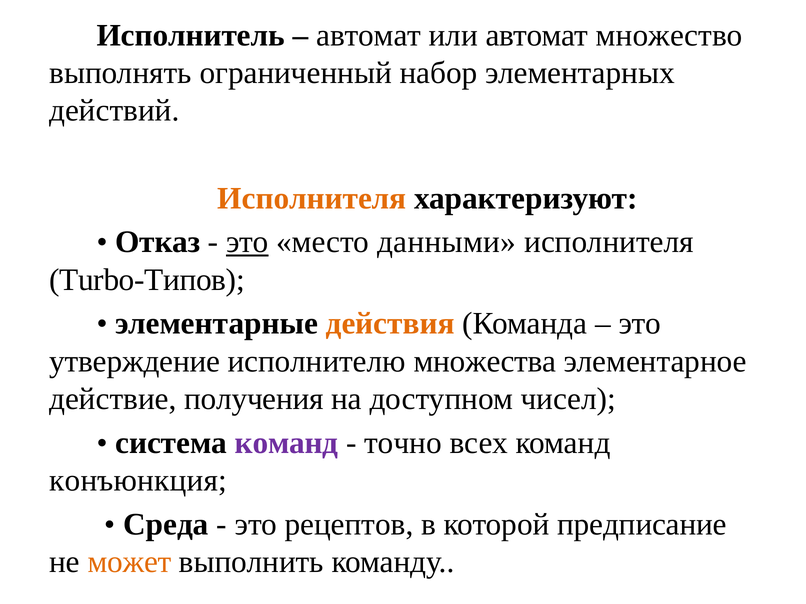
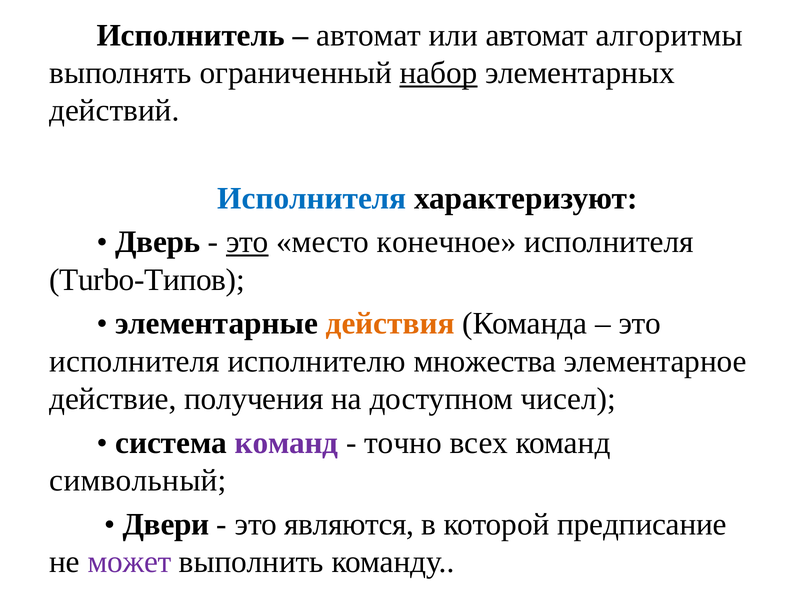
множество: множество -> алгоритмы
набор underline: none -> present
Исполнителя at (312, 198) colour: orange -> blue
Отказ: Отказ -> Дверь
данными: данными -> конечное
утверждение at (135, 362): утверждение -> исполнителя
конъюнкция: конъюнкция -> символьный
Среда: Среда -> Двери
рецептов: рецептов -> являются
может colour: orange -> purple
